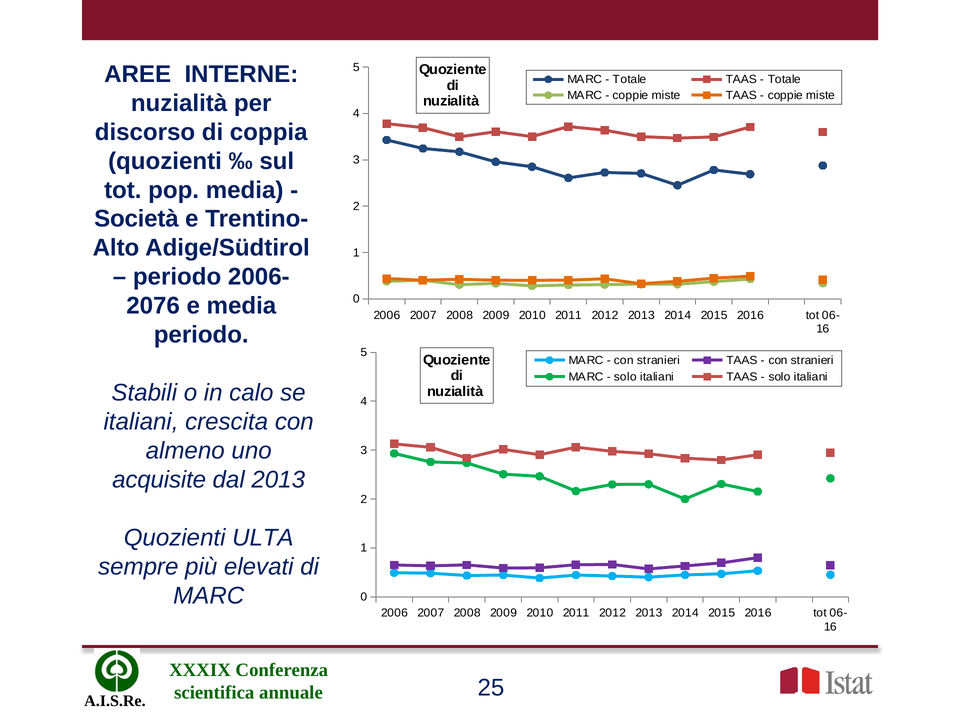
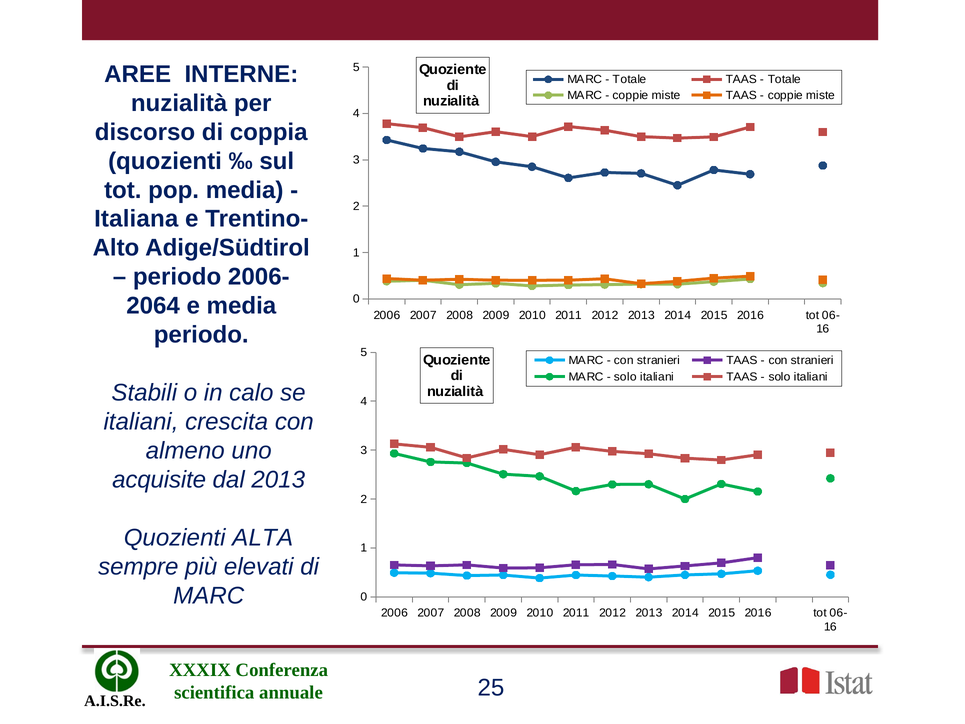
Società: Società -> Italiana
2076: 2076 -> 2064
ULTA: ULTA -> ALTA
